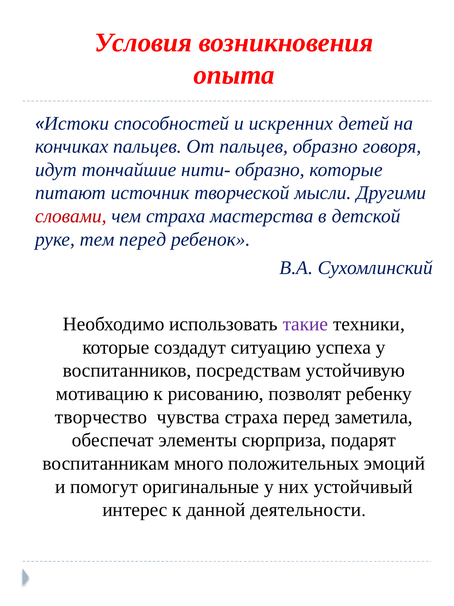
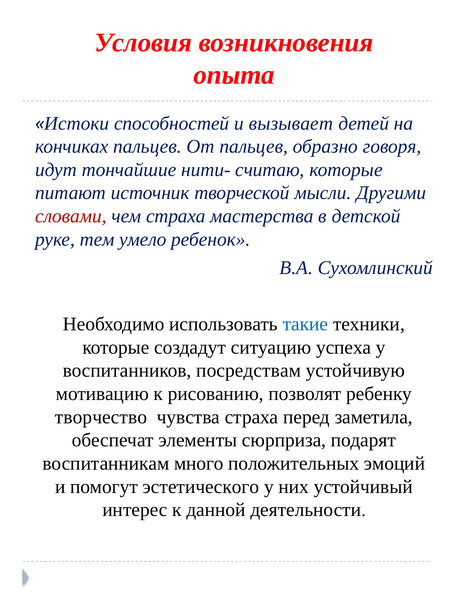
искренних: искренних -> вызывает
нити- образно: образно -> считаю
тем перед: перед -> умело
такие colour: purple -> blue
оригинальные: оригинальные -> эстетического
